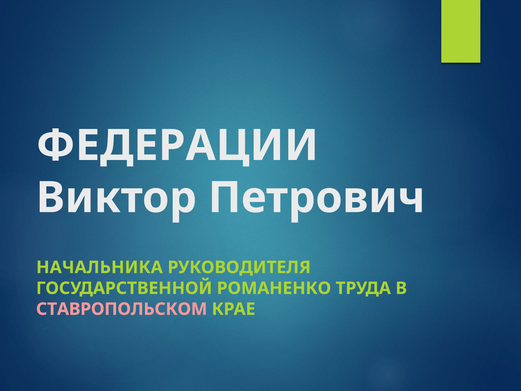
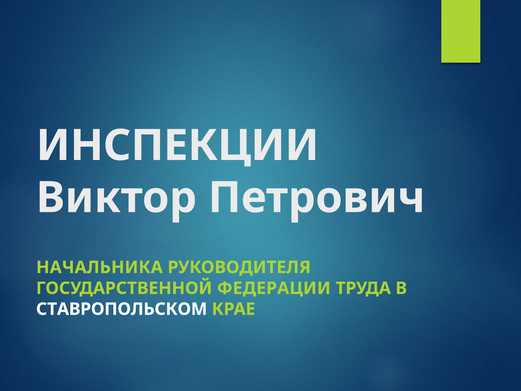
ФЕДЕРАЦИИ: ФЕДЕРАЦИИ -> ИНСПЕКЦИИ
РОМАНЕНКО: РОМАНЕНКО -> ФЕДЕРАЦИИ
СТАВРОПОЛЬСКОМ colour: pink -> white
